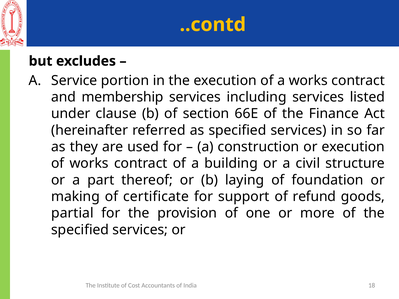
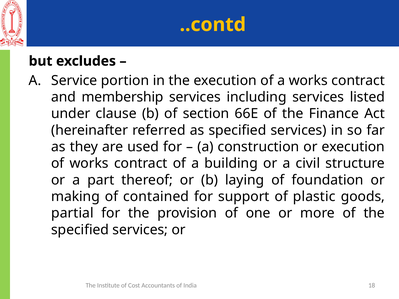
certificate: certificate -> contained
refund: refund -> plastic
